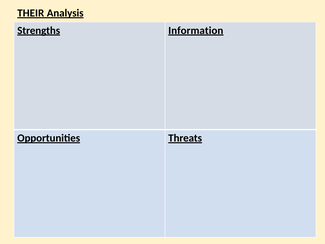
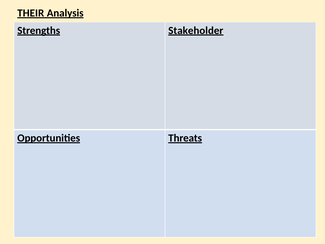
Information: Information -> Stakeholder
